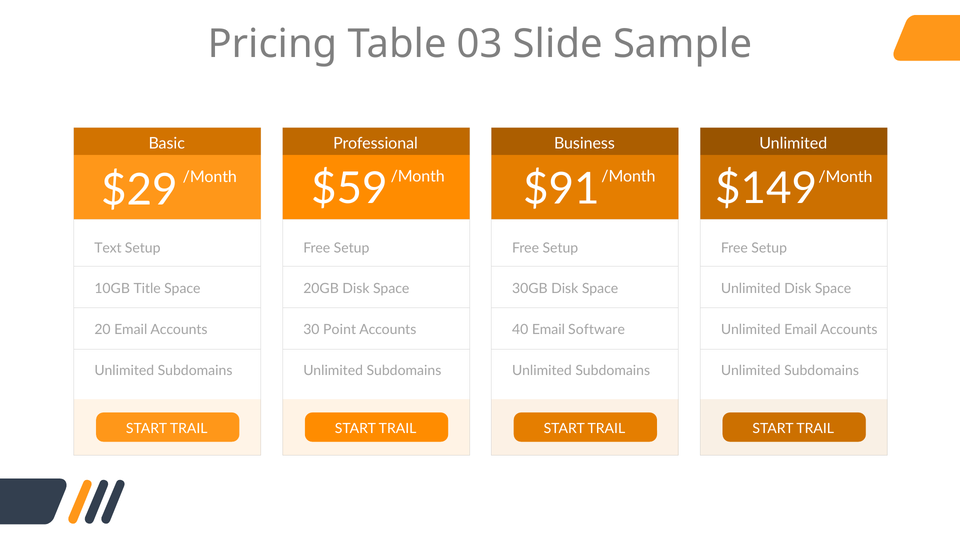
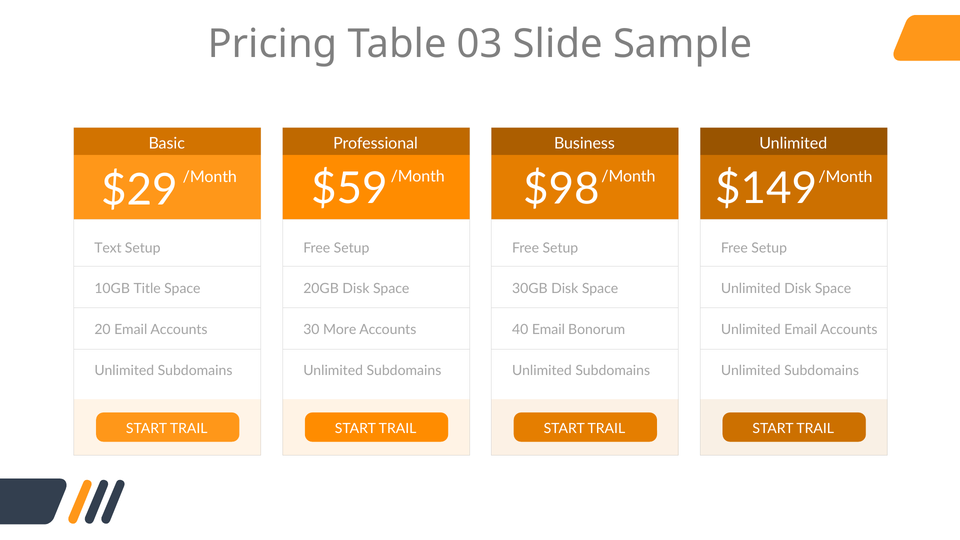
$91: $91 -> $98
Point: Point -> More
Software: Software -> Bonorum
